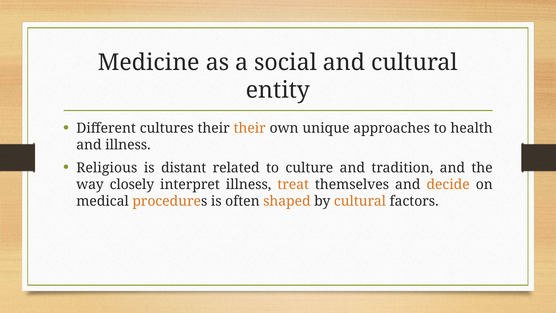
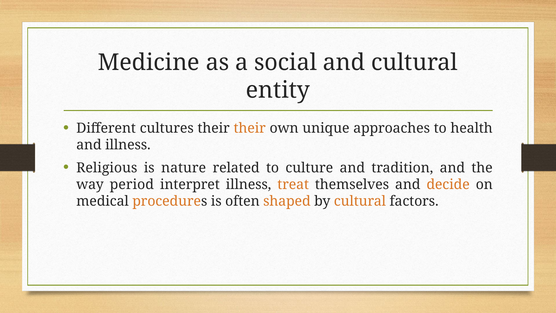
distant: distant -> nature
closely: closely -> period
